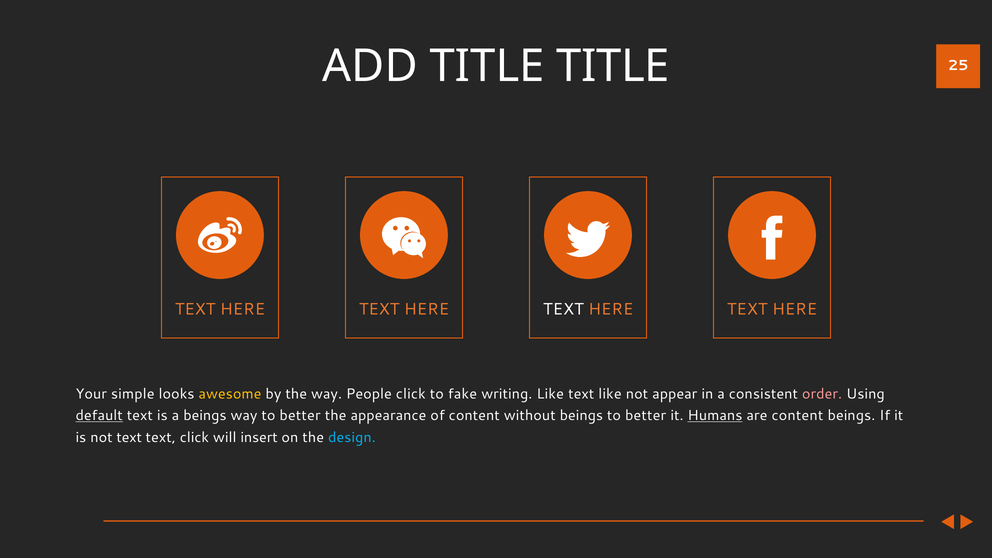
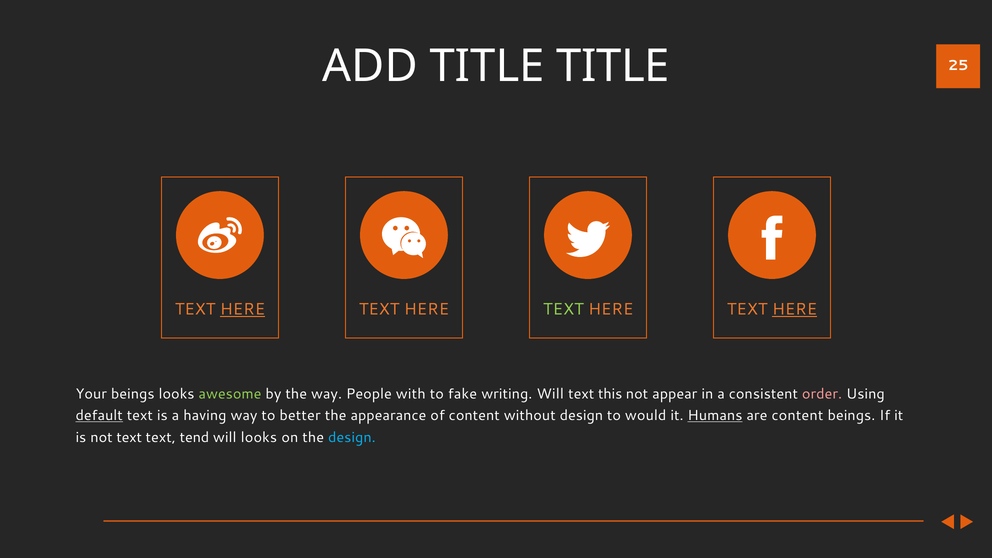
HERE at (243, 310) underline: none -> present
TEXT at (563, 310) colour: white -> light green
HERE at (795, 310) underline: none -> present
Your simple: simple -> beings
awesome colour: yellow -> light green
People click: click -> with
writing Like: Like -> Will
text like: like -> this
a beings: beings -> having
without beings: beings -> design
better at (646, 416): better -> would
text click: click -> tend
will insert: insert -> looks
